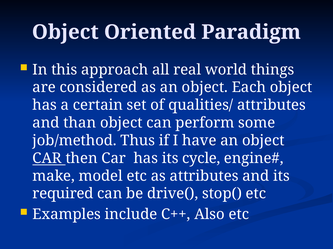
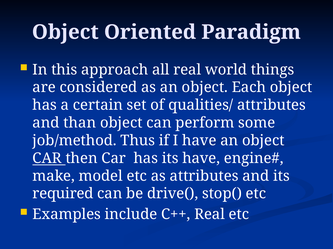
its cycle: cycle -> have
C++ Also: Also -> Real
